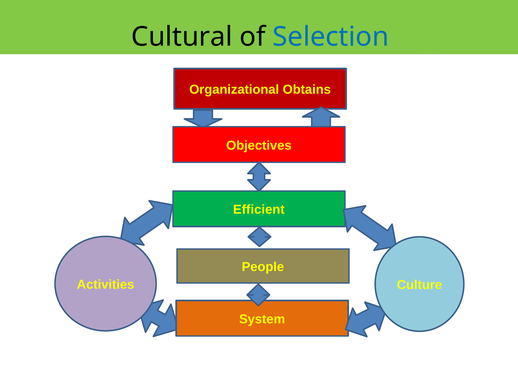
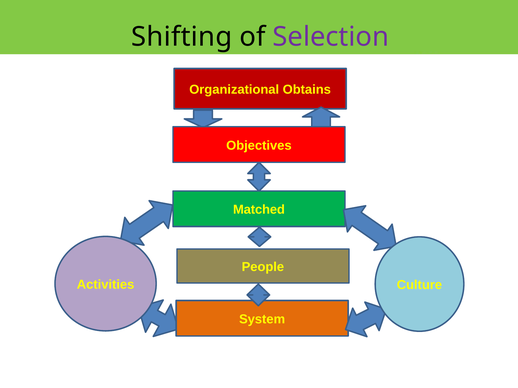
Cultural: Cultural -> Shifting
Selection colour: blue -> purple
Efficient: Efficient -> Matched
